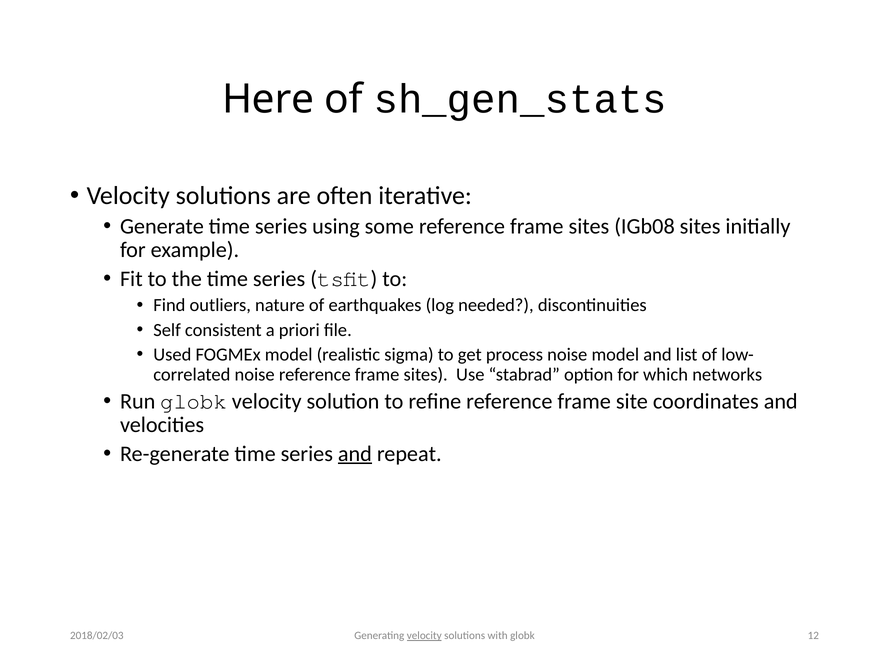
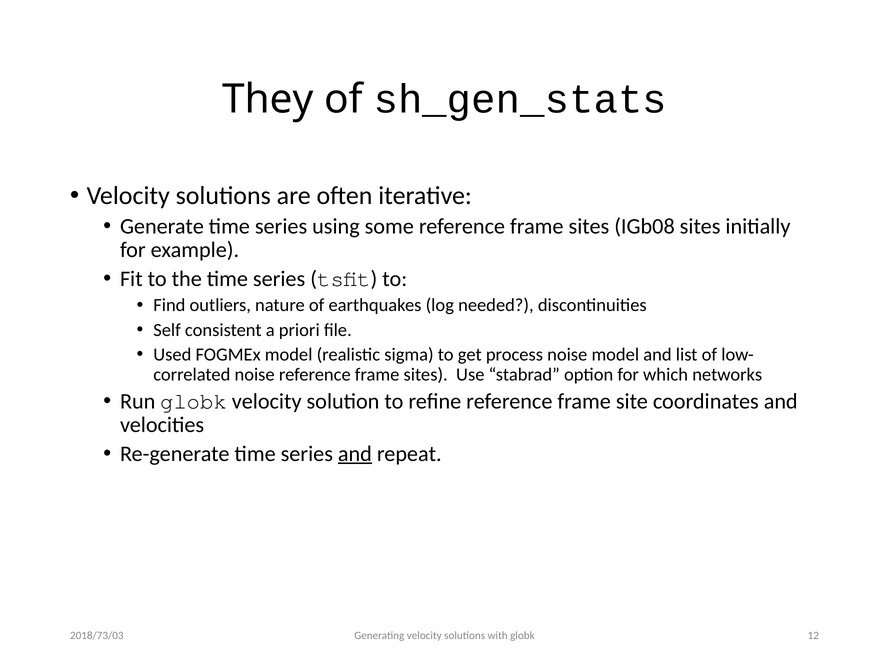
Here: Here -> They
velocity at (424, 636) underline: present -> none
2018/02/03: 2018/02/03 -> 2018/73/03
